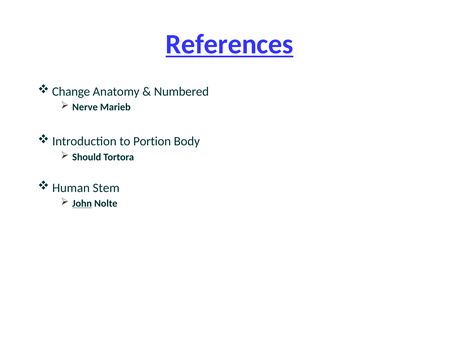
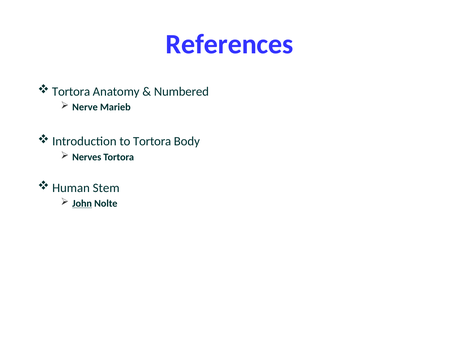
References underline: present -> none
Change at (71, 92): Change -> Tortora
to Portion: Portion -> Tortora
Should: Should -> Nerves
